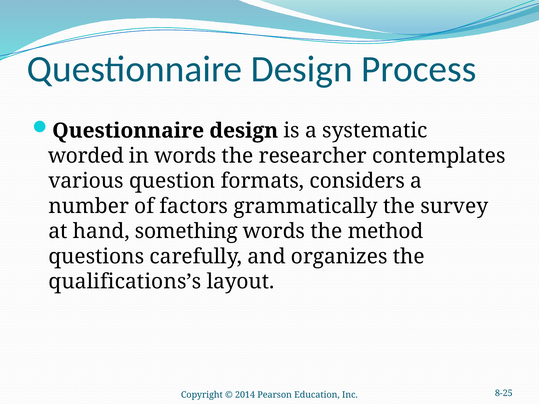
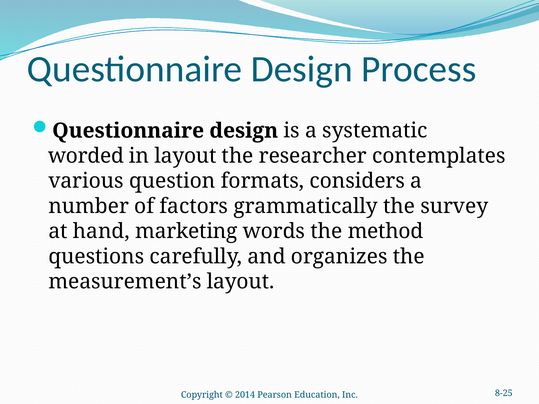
in words: words -> layout
something: something -> marketing
qualifications’s: qualifications’s -> measurement’s
